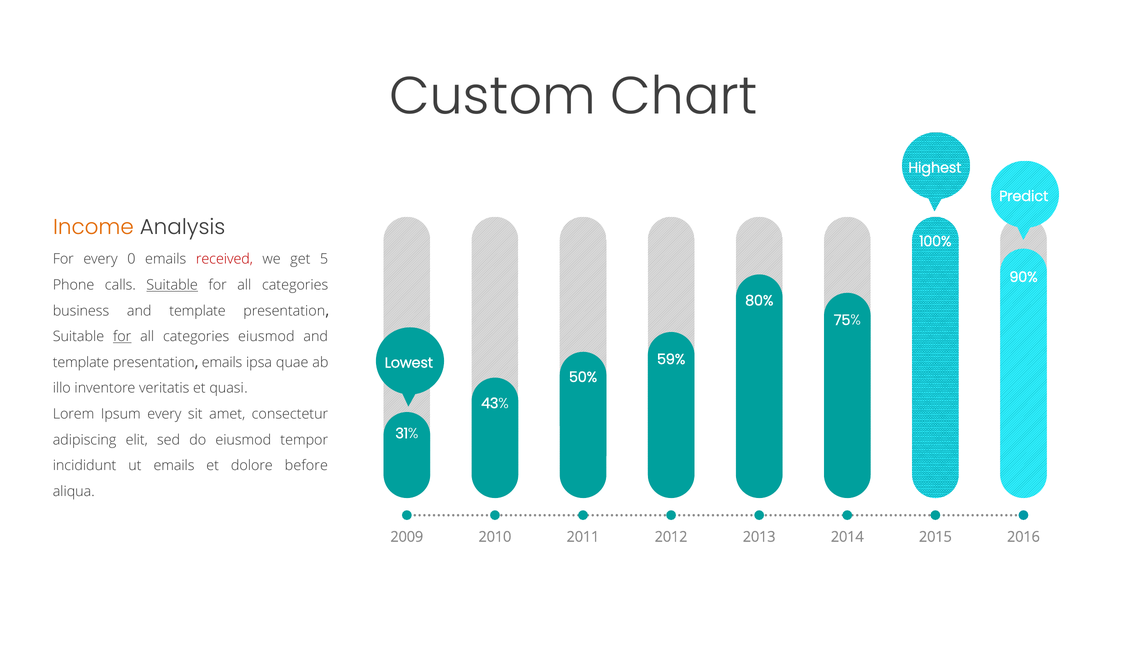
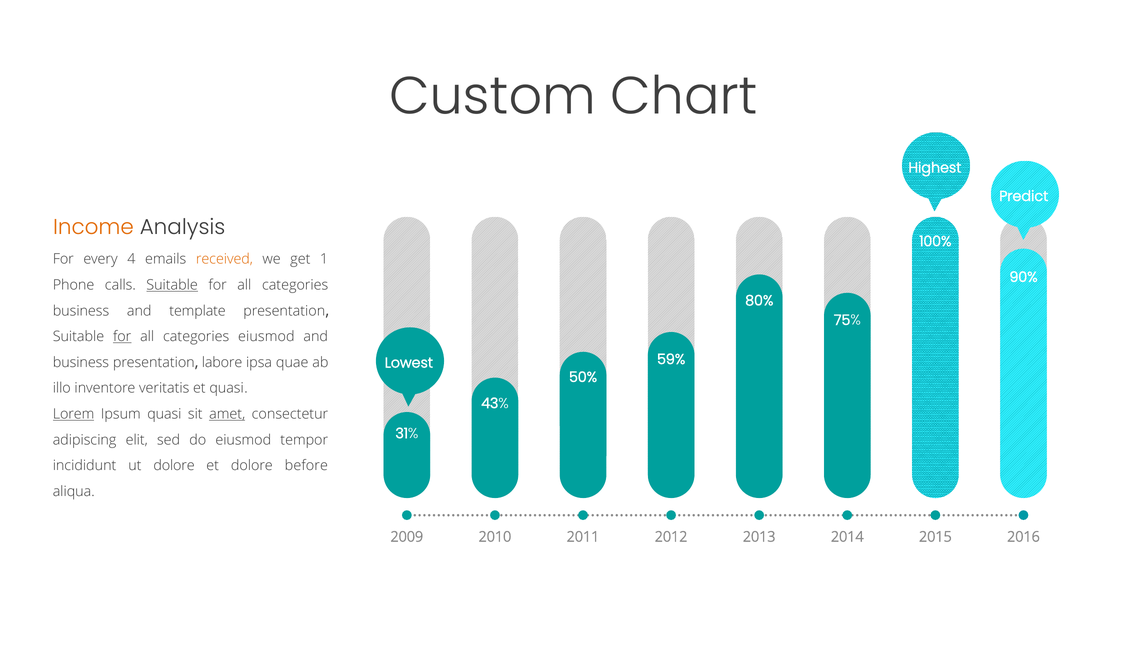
0: 0 -> 4
received colour: red -> orange
5: 5 -> 1
template at (81, 363): template -> business
presentation emails: emails -> labore
Lorem underline: none -> present
Ipsum every: every -> quasi
amet underline: none -> present
ut emails: emails -> dolore
